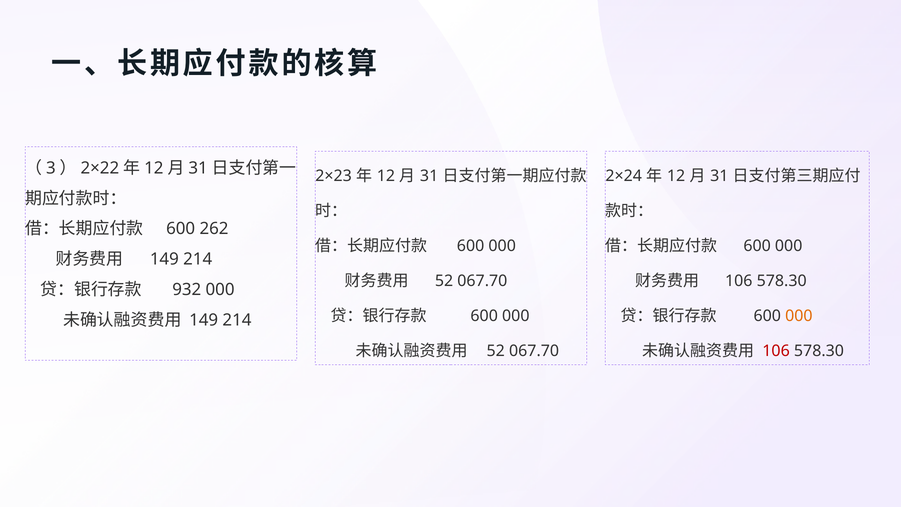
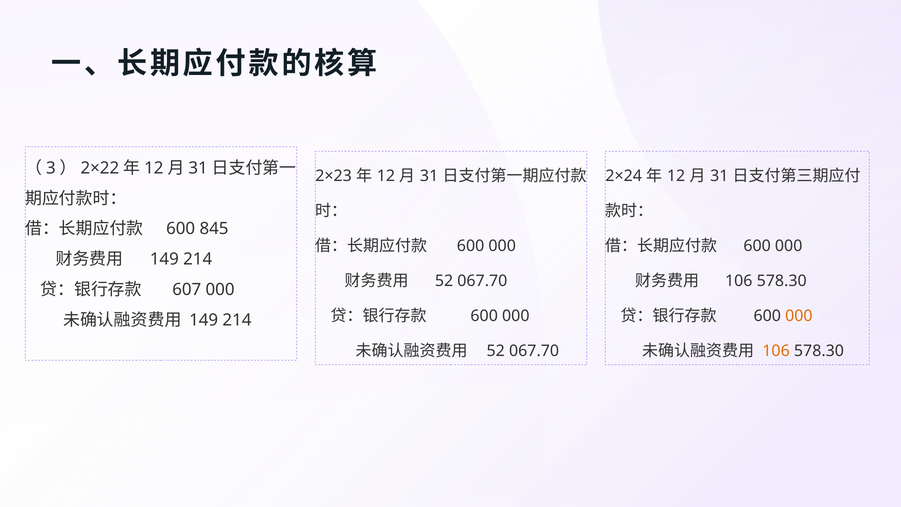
262: 262 -> 845
932: 932 -> 607
106 at (776, 351) colour: red -> orange
